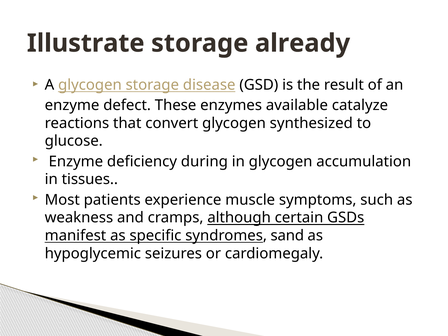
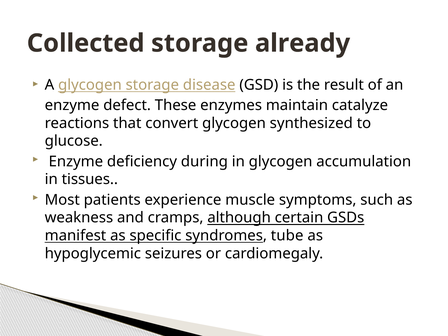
Illustrate: Illustrate -> Collected
available: available -> maintain
sand: sand -> tube
